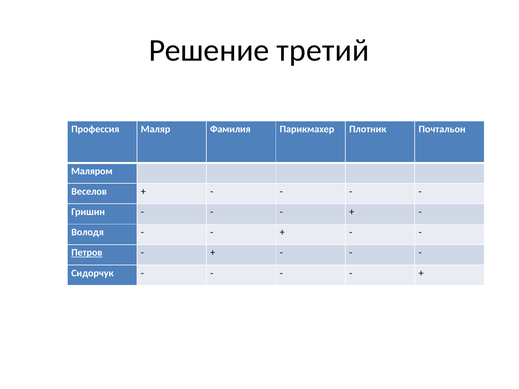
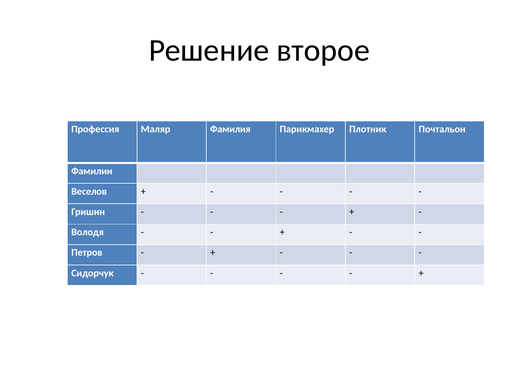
третий: третий -> второе
Маляром: Маляром -> Фамилии
Петров underline: present -> none
